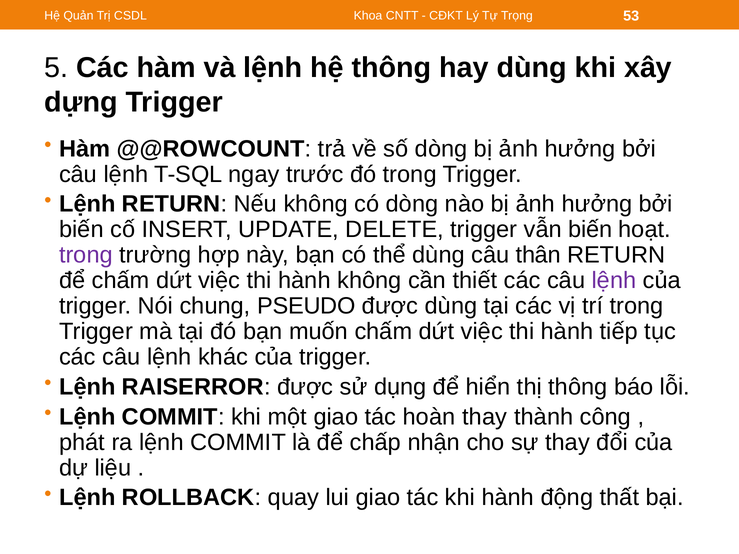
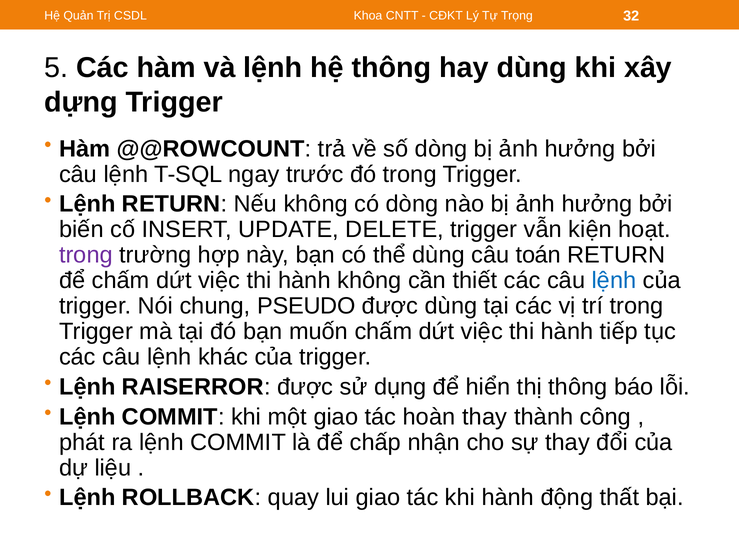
53: 53 -> 32
vẫn biến: biến -> kiện
thân: thân -> toán
lệnh at (614, 281) colour: purple -> blue
